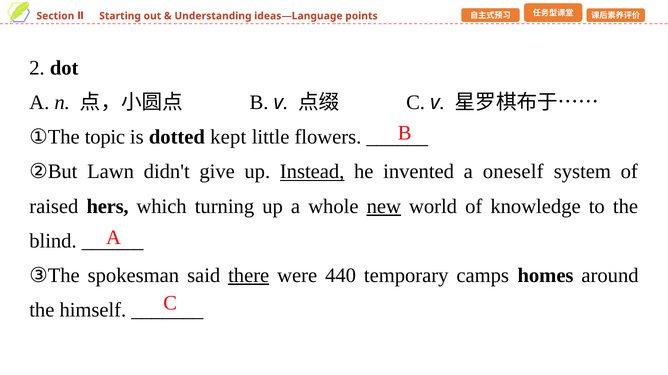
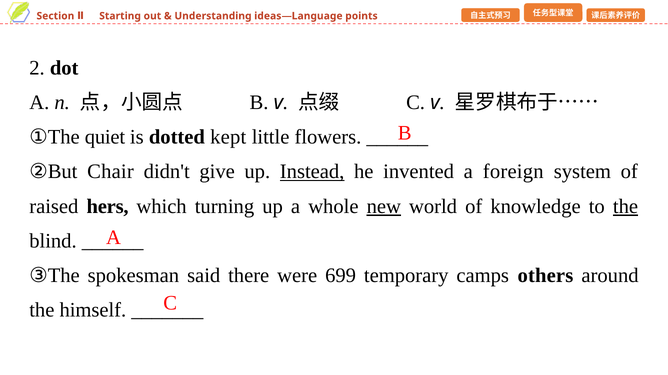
topic: topic -> quiet
Lawn: Lawn -> Chair
oneself: oneself -> foreign
the at (626, 207) underline: none -> present
there underline: present -> none
440: 440 -> 699
homes: homes -> others
